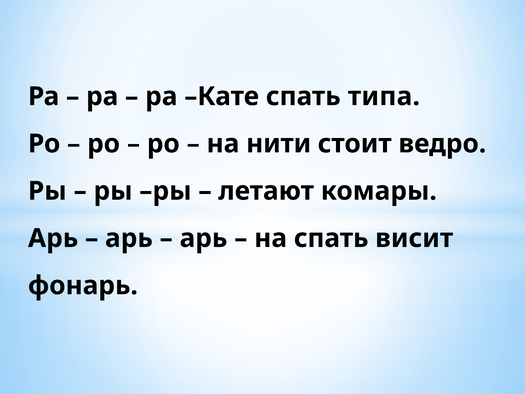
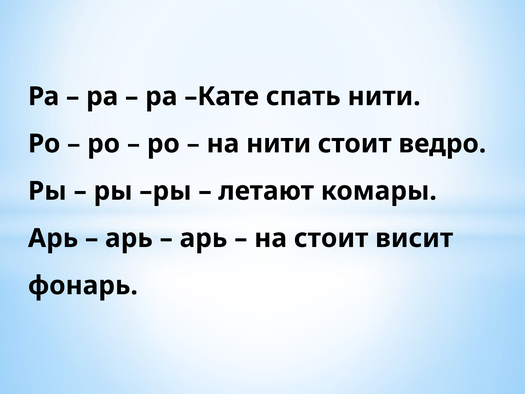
спать типа: типа -> нити
на спать: спать -> стоит
